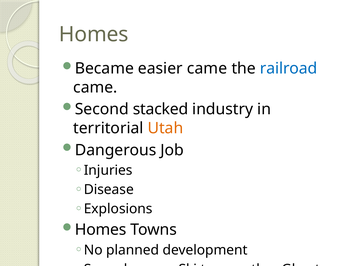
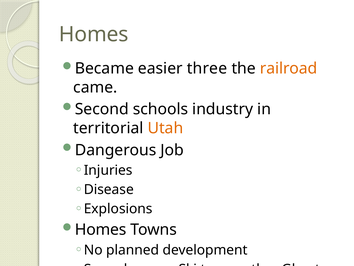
easier came: came -> three
railroad colour: blue -> orange
stacked: stacked -> schools
